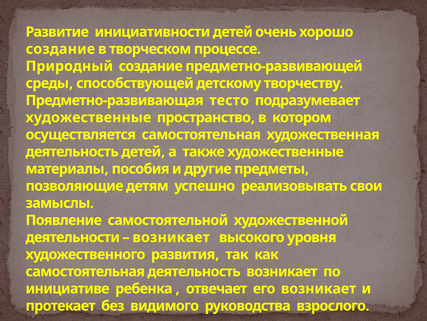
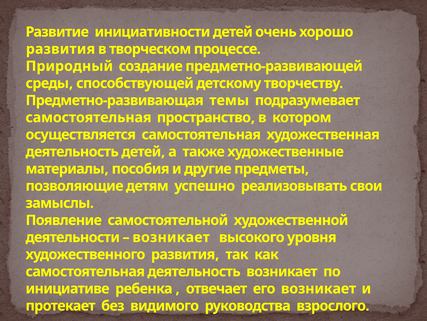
создание at (60, 49): создание -> развития
тесто: тесто -> темы
художественные at (88, 117): художественные -> самостоятельная
